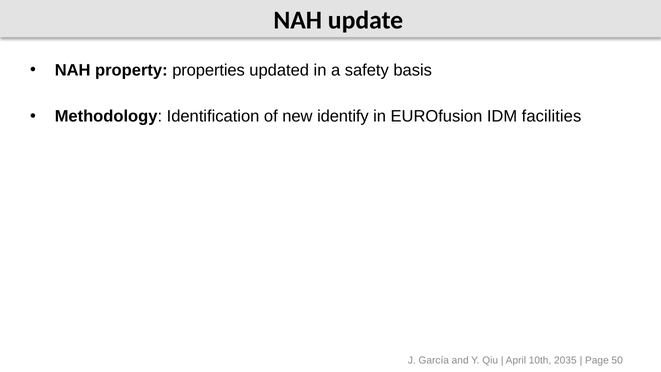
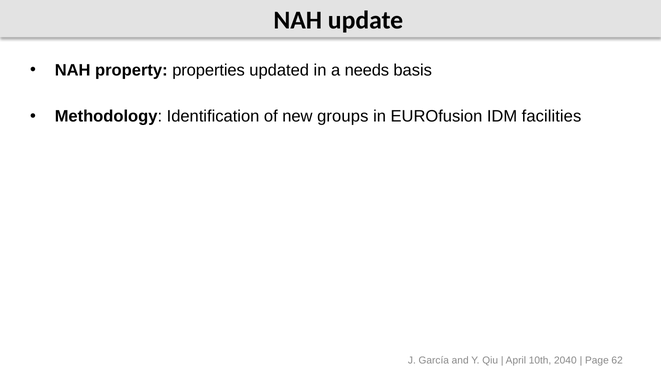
safety: safety -> needs
identify: identify -> groups
2035: 2035 -> 2040
50: 50 -> 62
